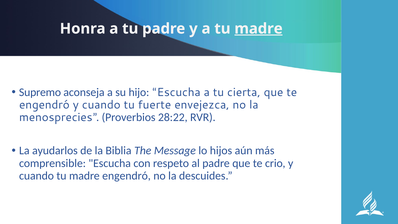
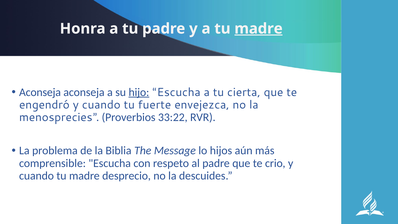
Supremo at (40, 92): Supremo -> Aconseja
hijo underline: none -> present
28:22: 28:22 -> 33:22
ayudarlos: ayudarlos -> problema
madre engendró: engendró -> desprecio
